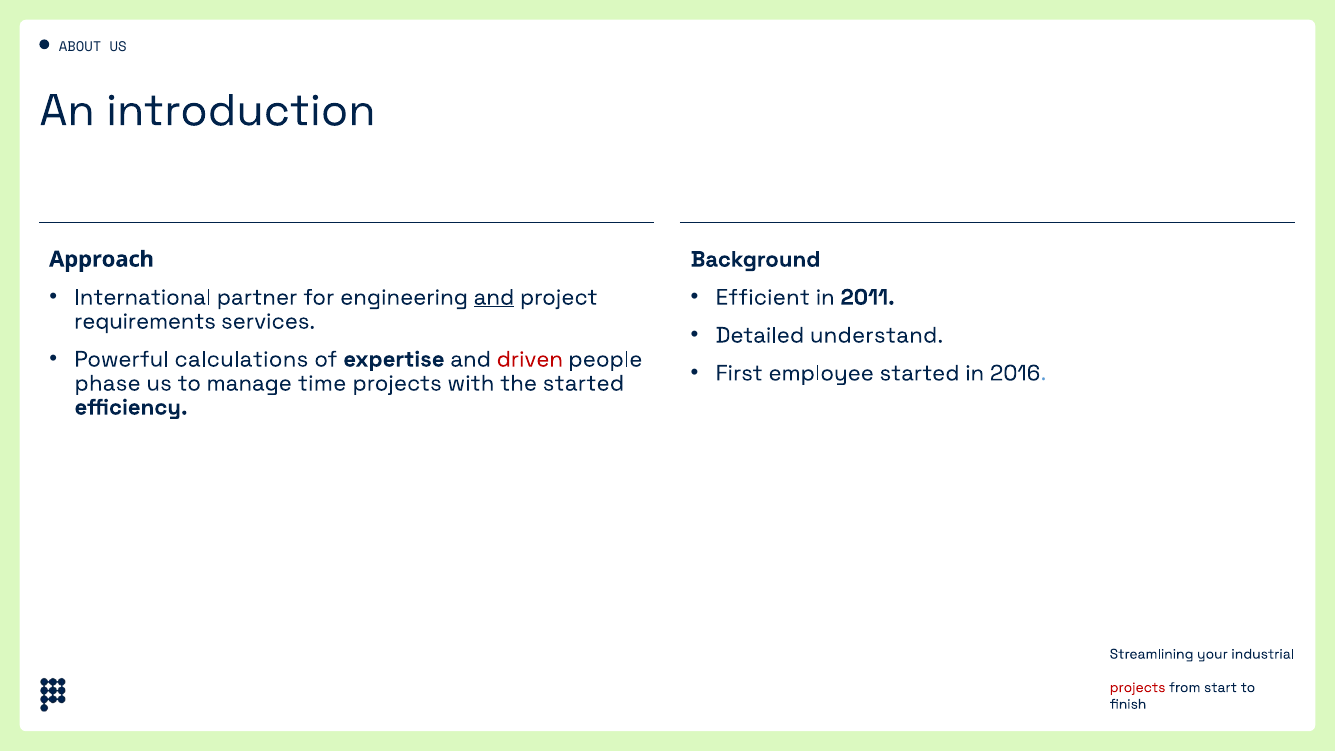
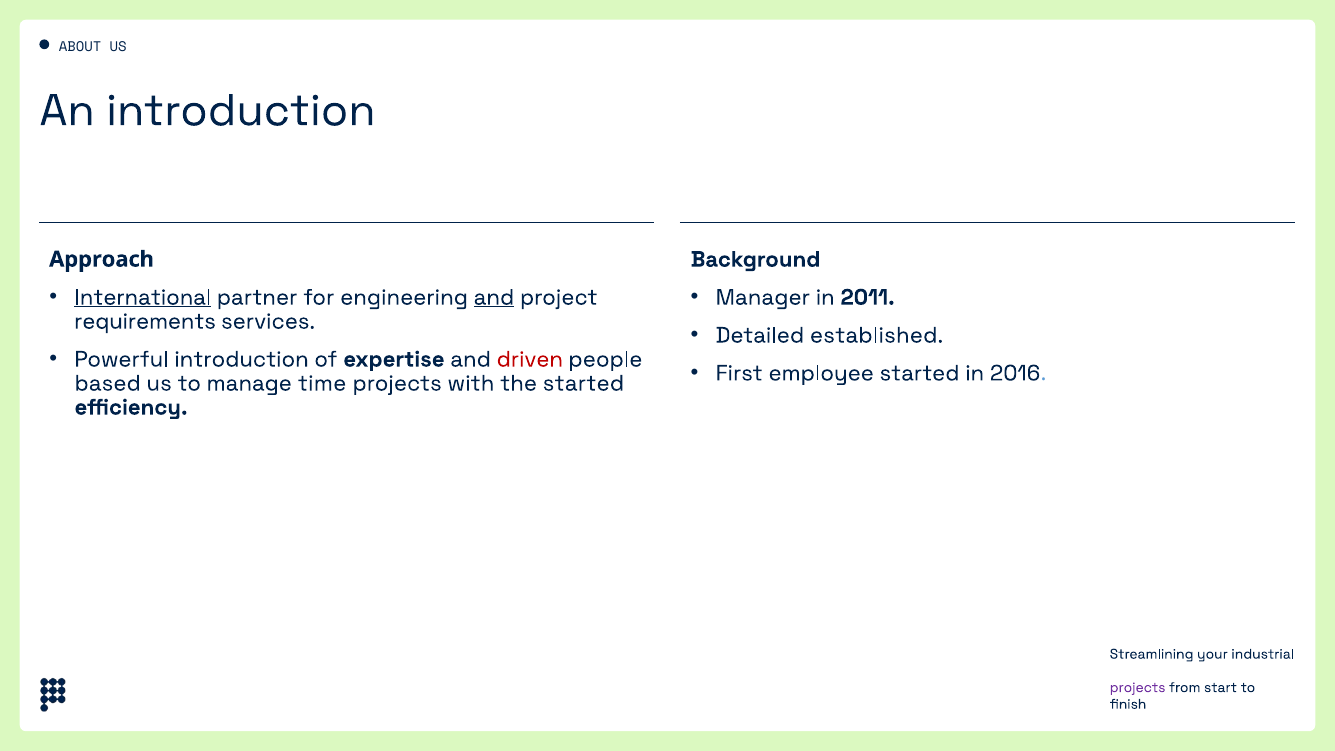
International underline: none -> present
Efficient: Efficient -> Manager
understand: understand -> established
Powerful calculations: calculations -> introduction
phase: phase -> based
projects at (1138, 687) colour: red -> purple
